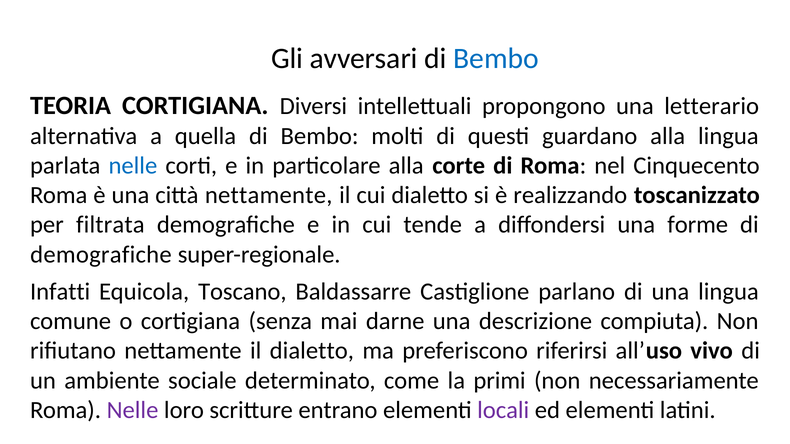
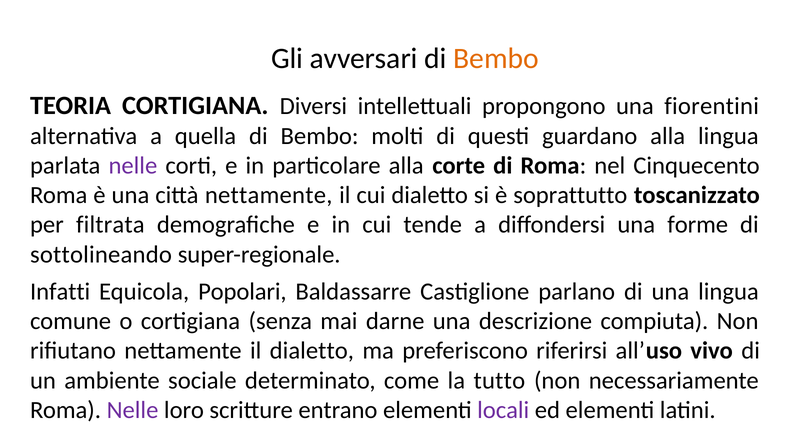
Bembo at (496, 58) colour: blue -> orange
letterario: letterario -> fiorentini
nelle at (133, 166) colour: blue -> purple
realizzando: realizzando -> soprattutto
demografiche at (101, 255): demografiche -> sottolineando
Toscano: Toscano -> Popolari
primi: primi -> tutto
